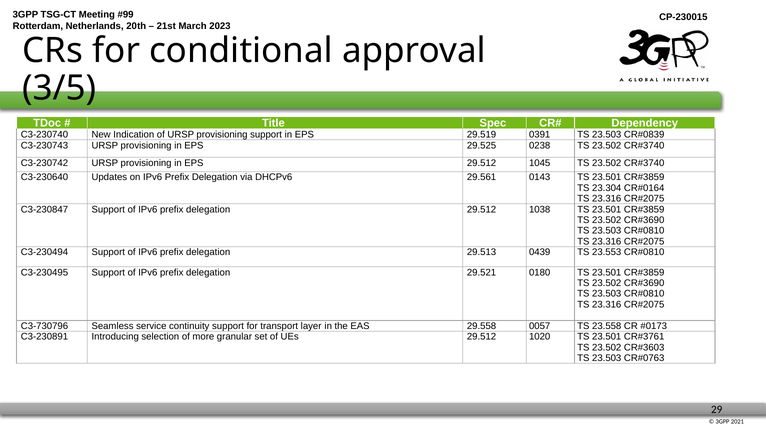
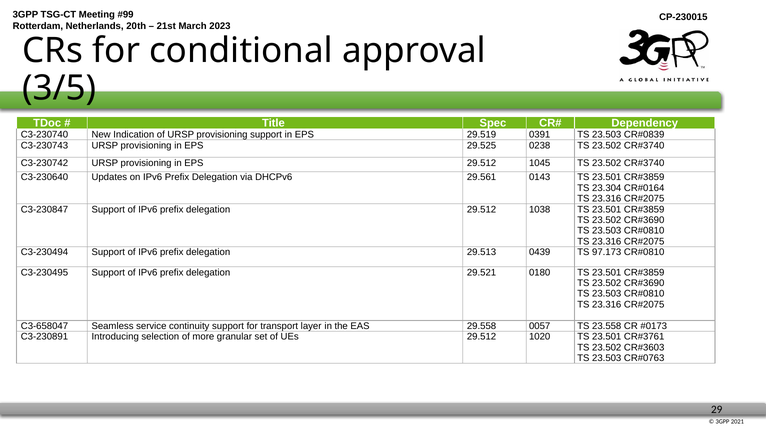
23.553: 23.553 -> 97.173
C3-730796: C3-730796 -> C3-658047
